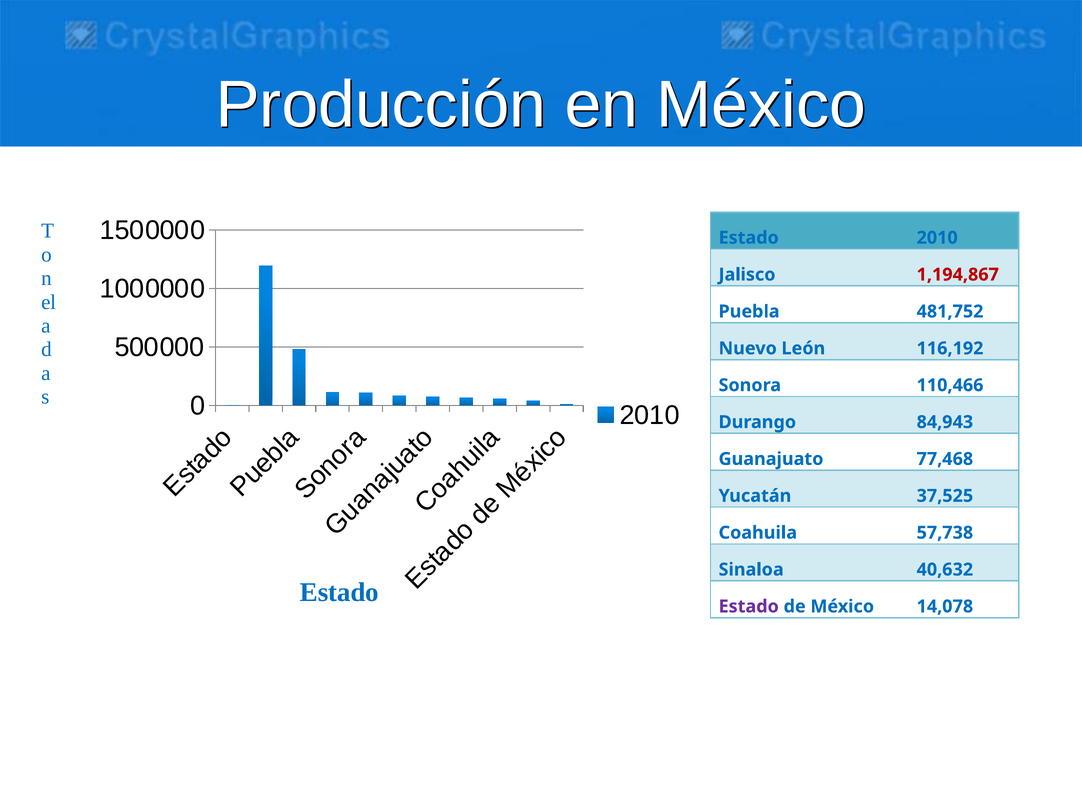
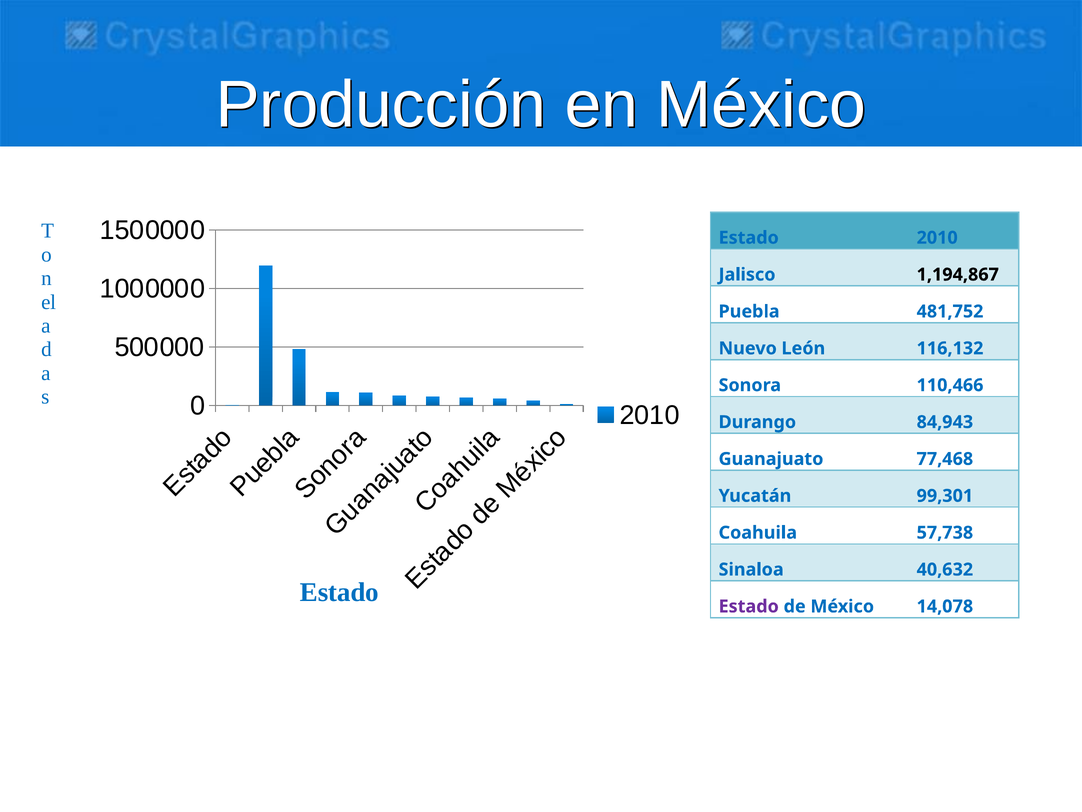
1,194,867 colour: red -> black
116,192: 116,192 -> 116,132
37,525: 37,525 -> 99,301
